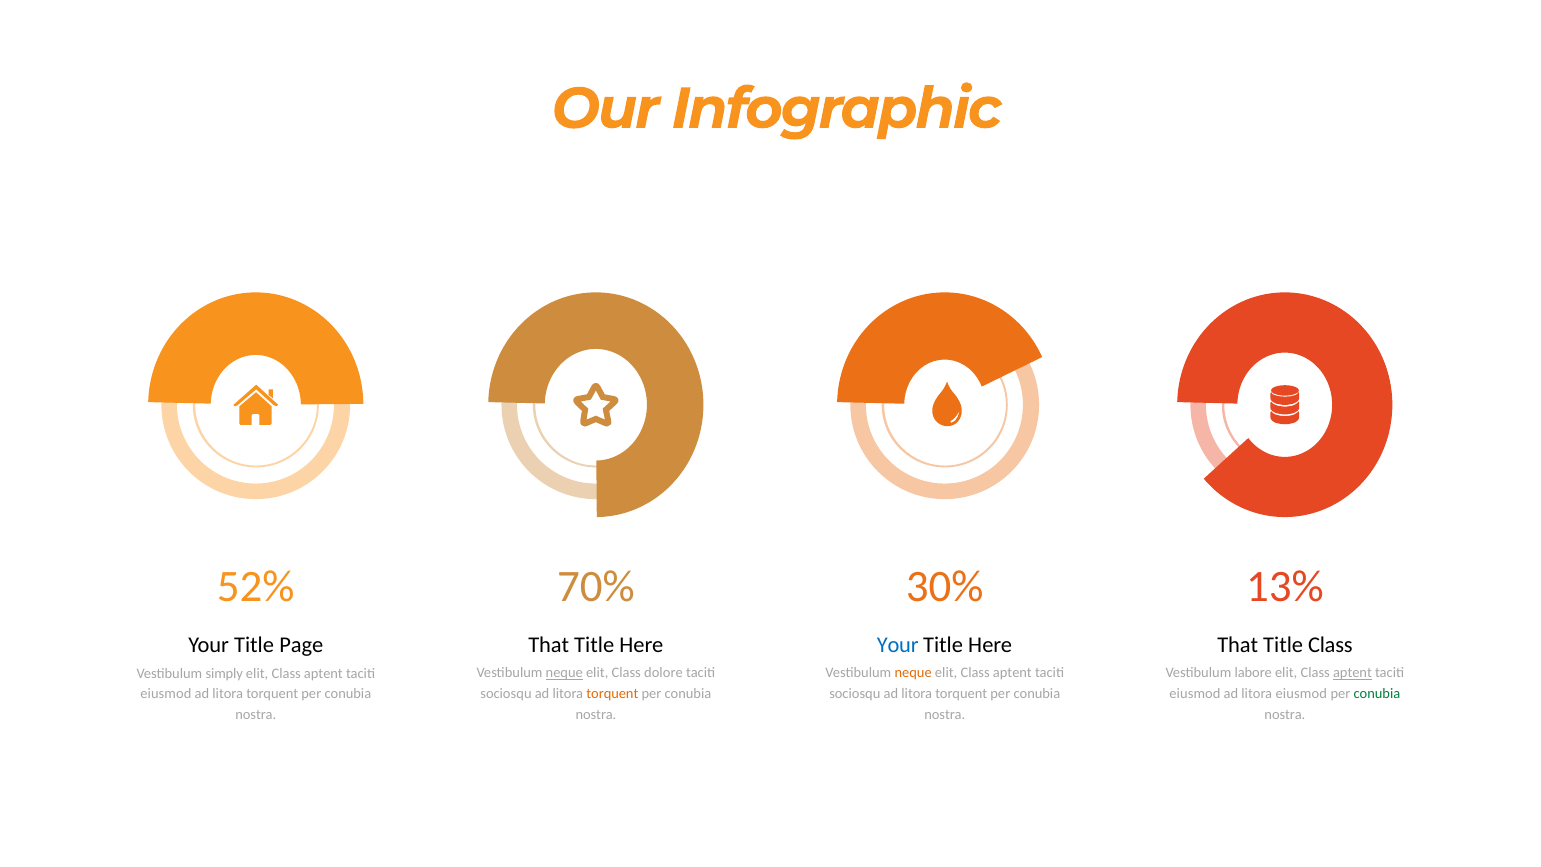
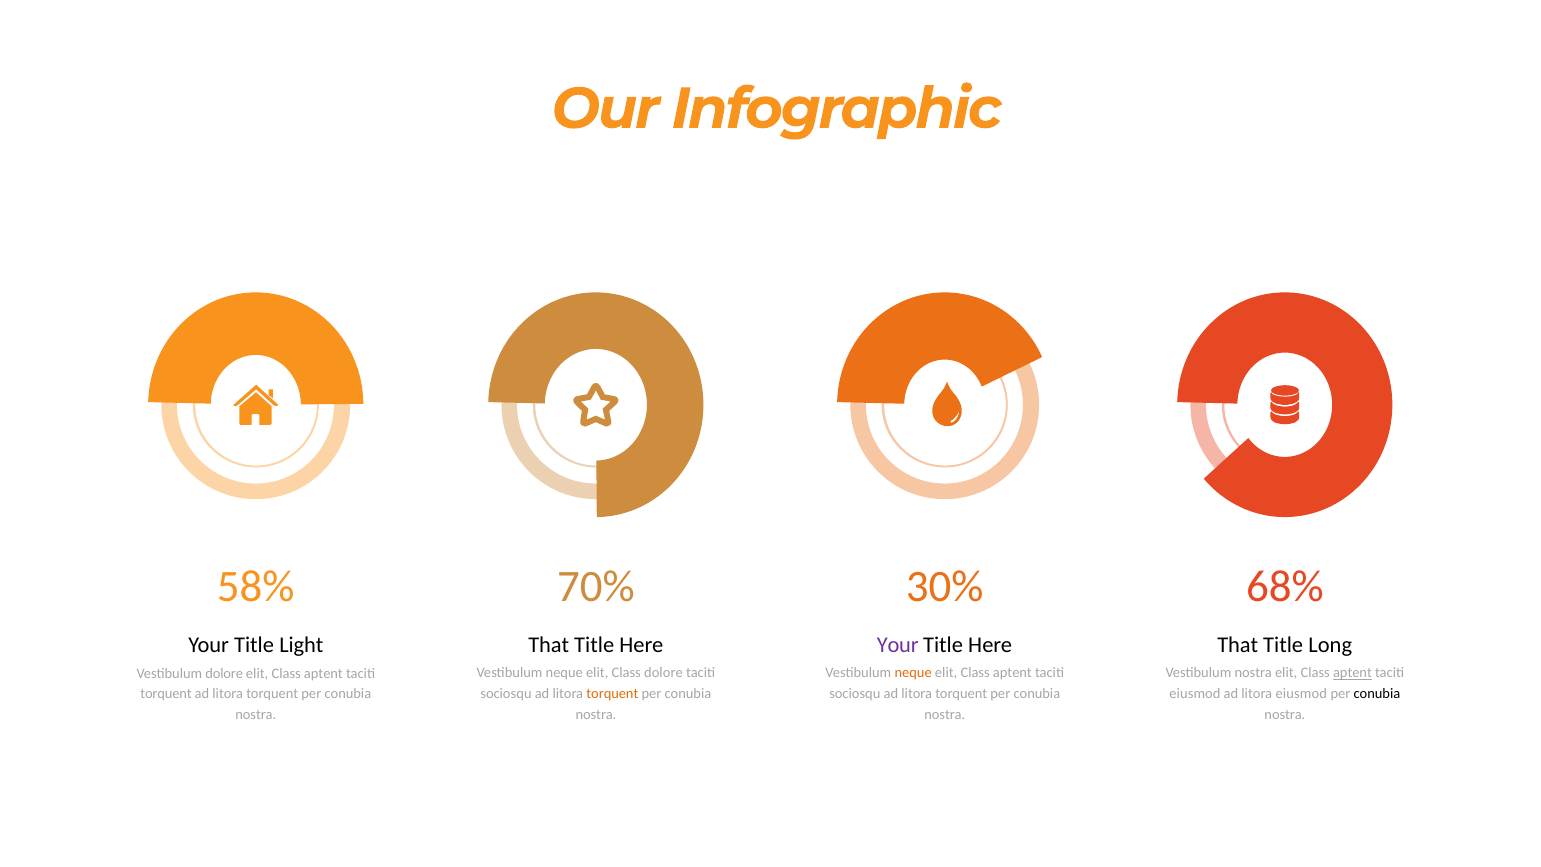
52%: 52% -> 58%
13%: 13% -> 68%
Title Class: Class -> Long
Your at (898, 645) colour: blue -> purple
Page: Page -> Light
Vestibulum labore: labore -> nostra
neque at (564, 673) underline: present -> none
Vestibulum simply: simply -> dolore
conubia at (1377, 693) colour: green -> black
eiusmod at (166, 694): eiusmod -> torquent
